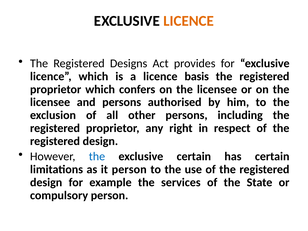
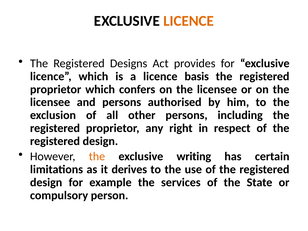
the at (97, 156) colour: blue -> orange
exclusive certain: certain -> writing
it person: person -> derives
